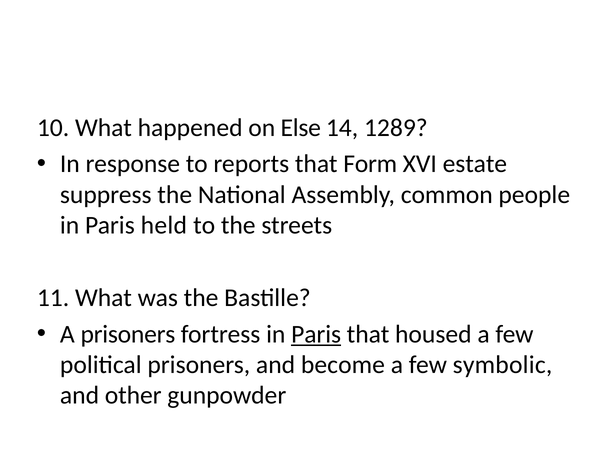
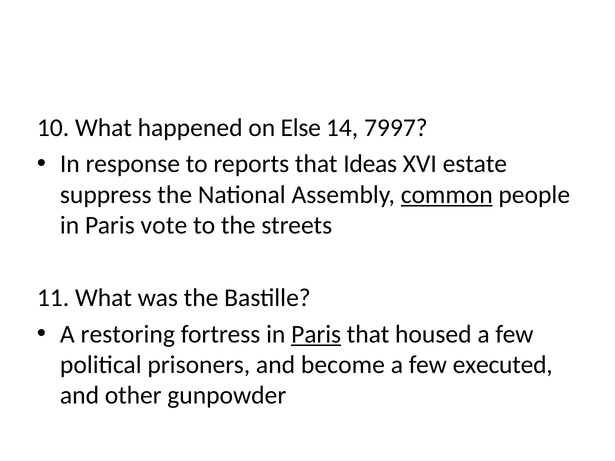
1289: 1289 -> 7997
Form: Form -> Ideas
common underline: none -> present
held: held -> vote
A prisoners: prisoners -> restoring
symbolic: symbolic -> executed
